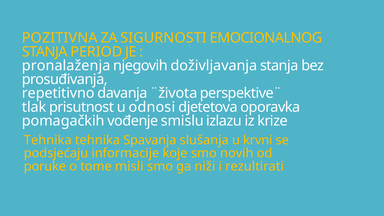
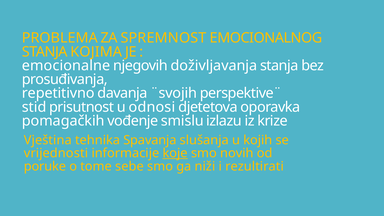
POZITIVNA: POZITIVNA -> PROBLEMA
SIGURNOSTI: SIGURNOSTI -> SPREMNOST
PERIOD: PERIOD -> KOJIMA
pronalaženja: pronalaženja -> emocionalne
¨života: ¨života -> ¨svojih
tlak: tlak -> stid
Tehnika at (48, 140): Tehnika -> Vještina
krvni: krvni -> kojih
podsjećaju: podsjećaju -> vrijednosti
koje underline: none -> present
misli: misli -> sebe
